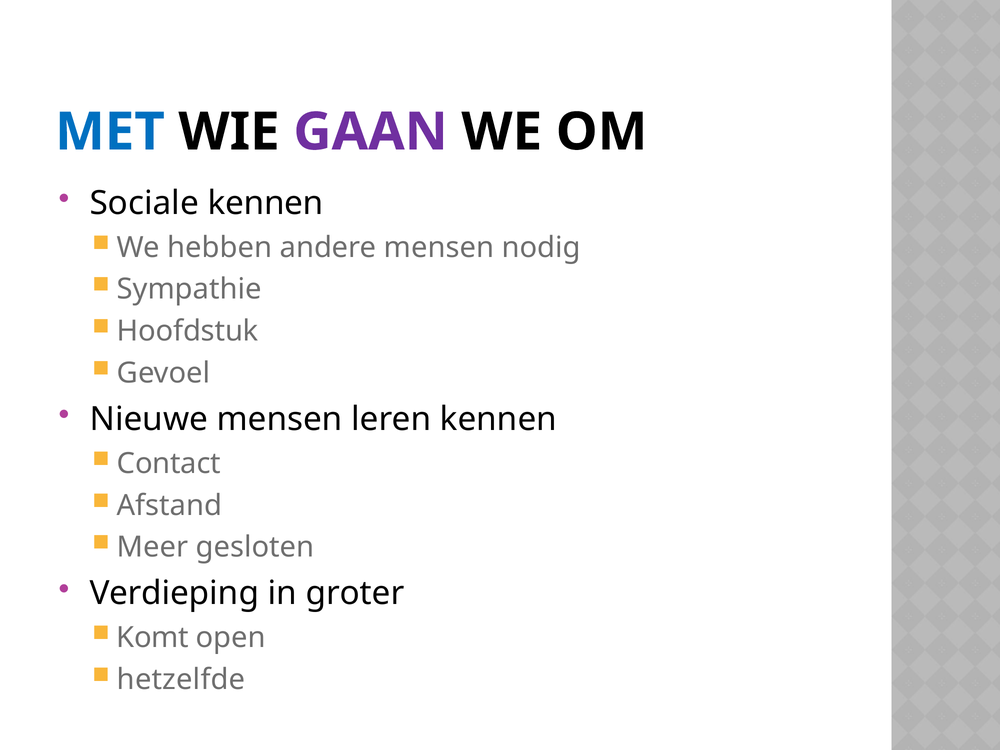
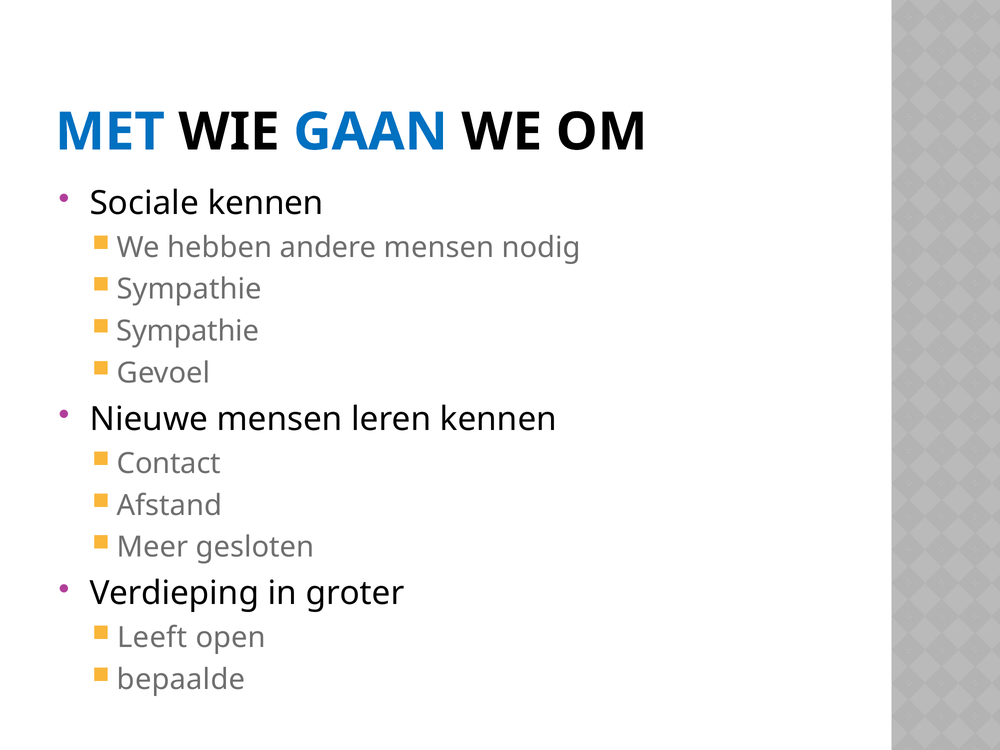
GAAN colour: purple -> blue
Hoofdstuk at (188, 331): Hoofdstuk -> Sympathie
Komt: Komt -> Leeft
hetzelfde: hetzelfde -> bepaalde
